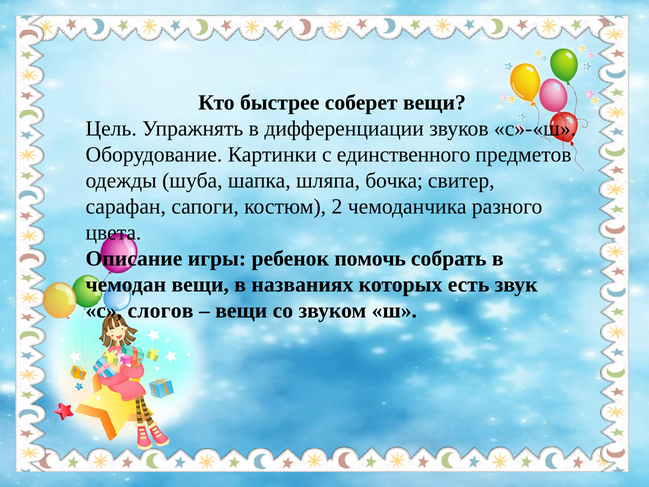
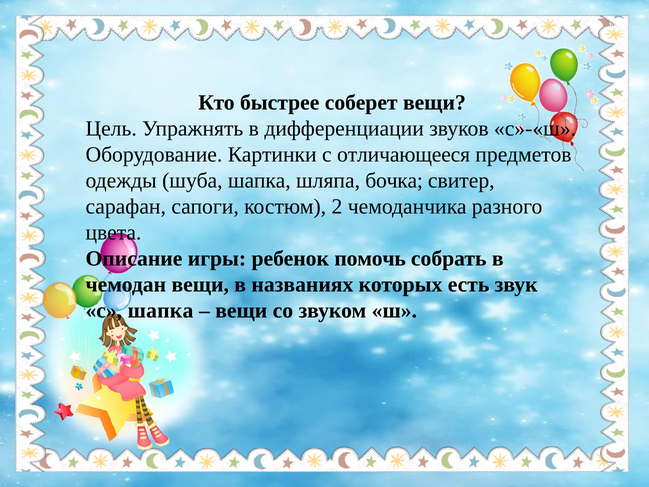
единственного: единственного -> отличающееся
с слогов: слогов -> шапка
